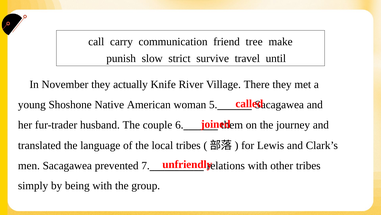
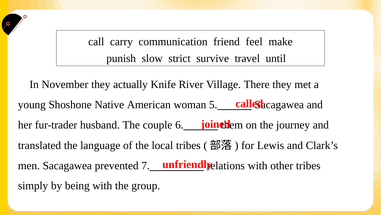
tree: tree -> feel
